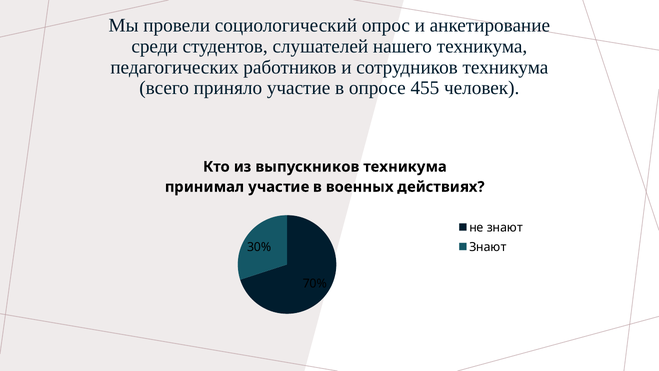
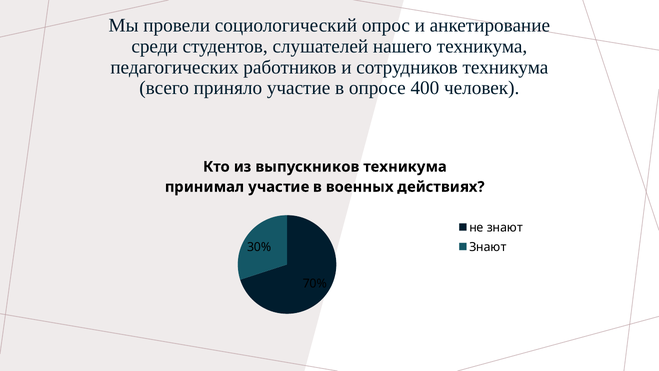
455: 455 -> 400
